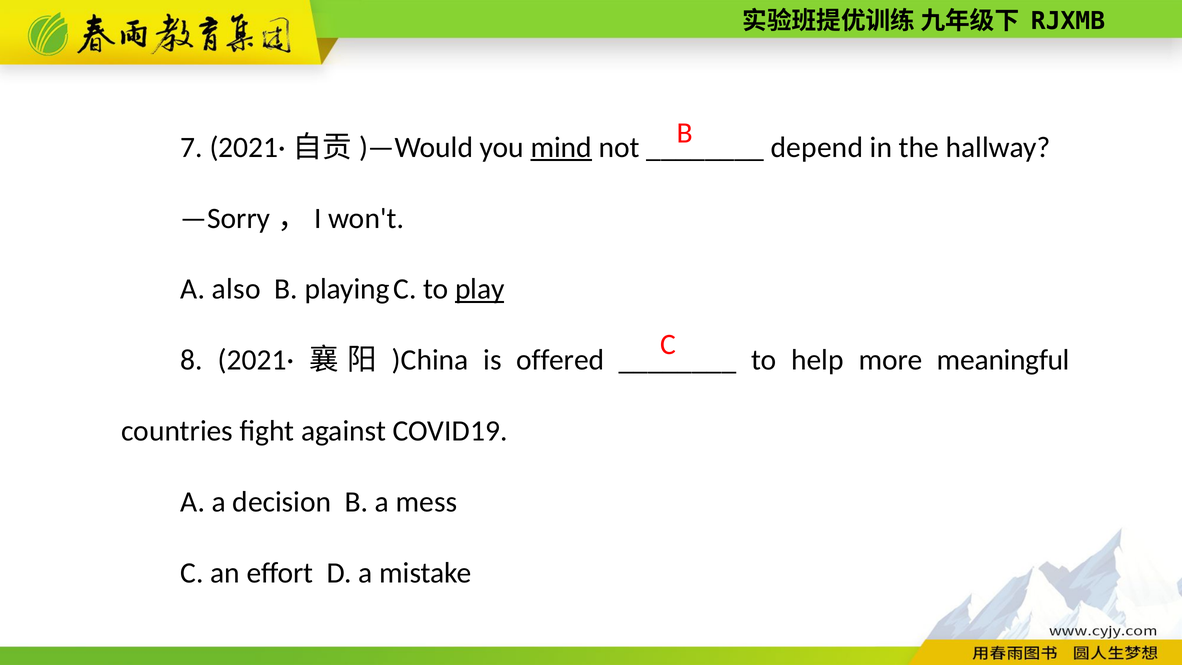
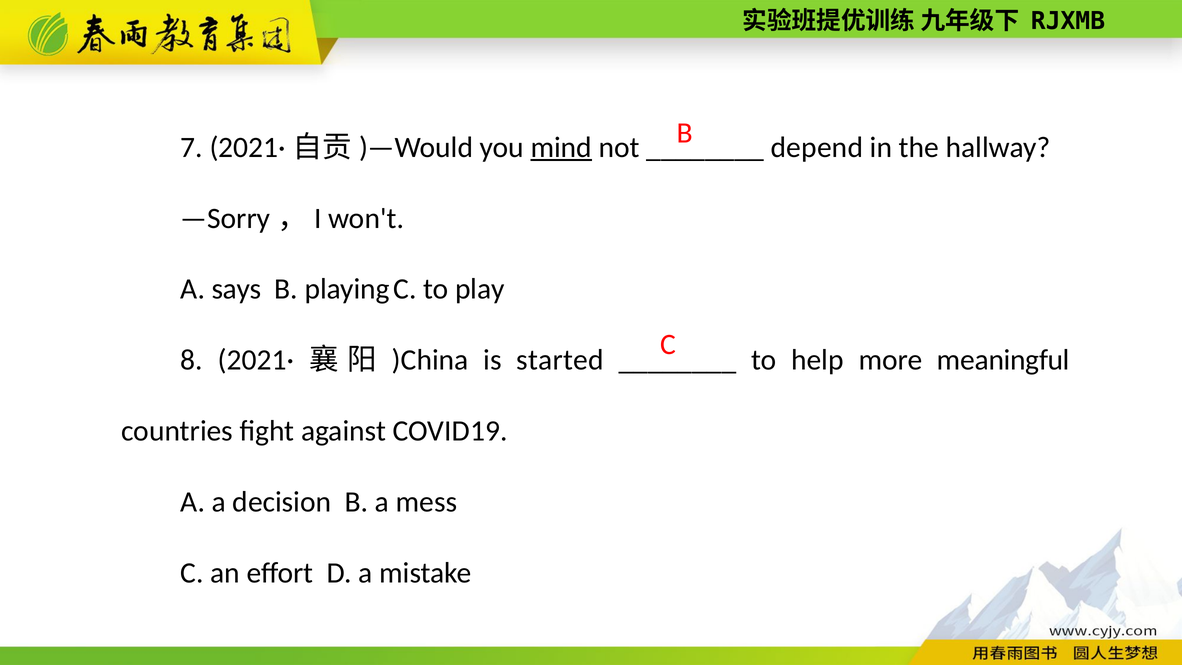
also: also -> says
play underline: present -> none
offered: offered -> started
